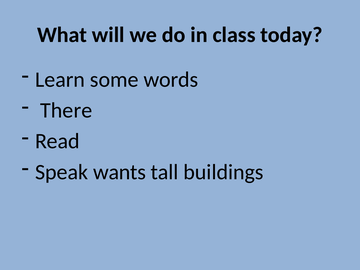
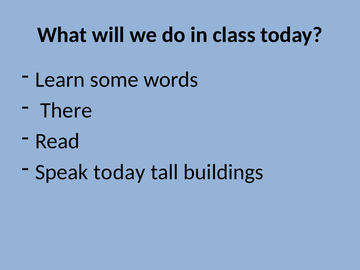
Speak wants: wants -> today
